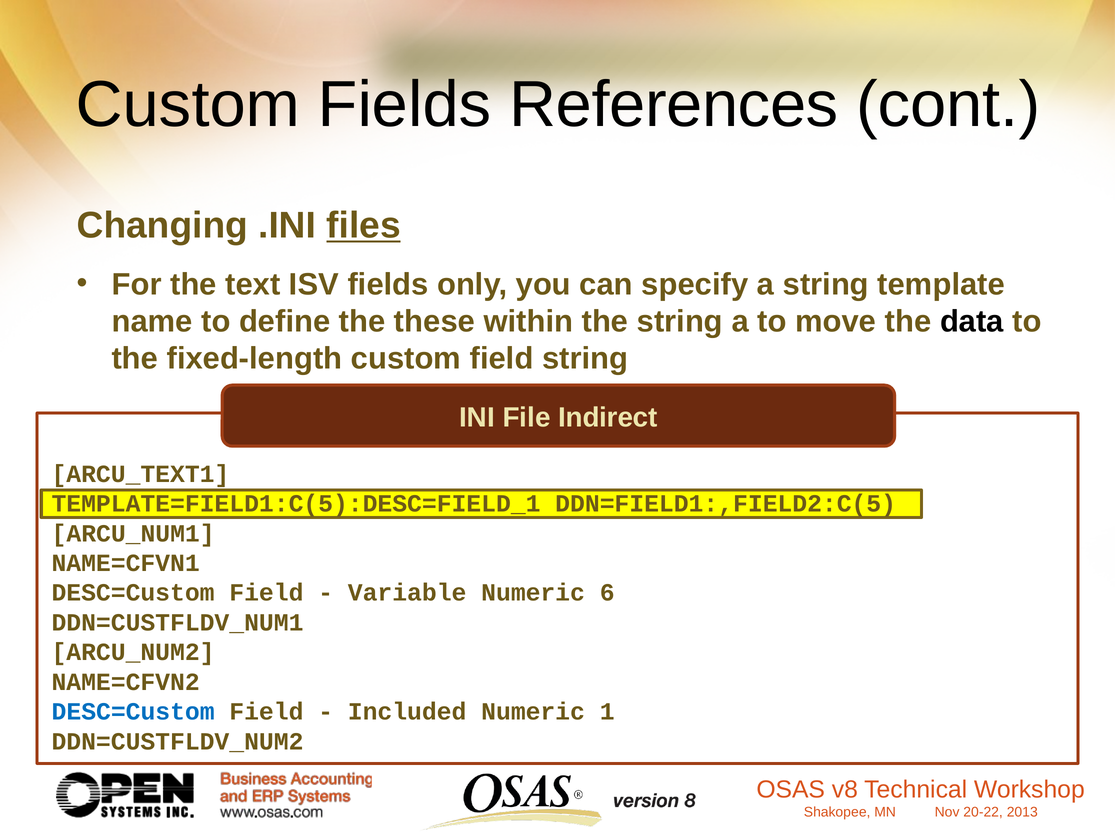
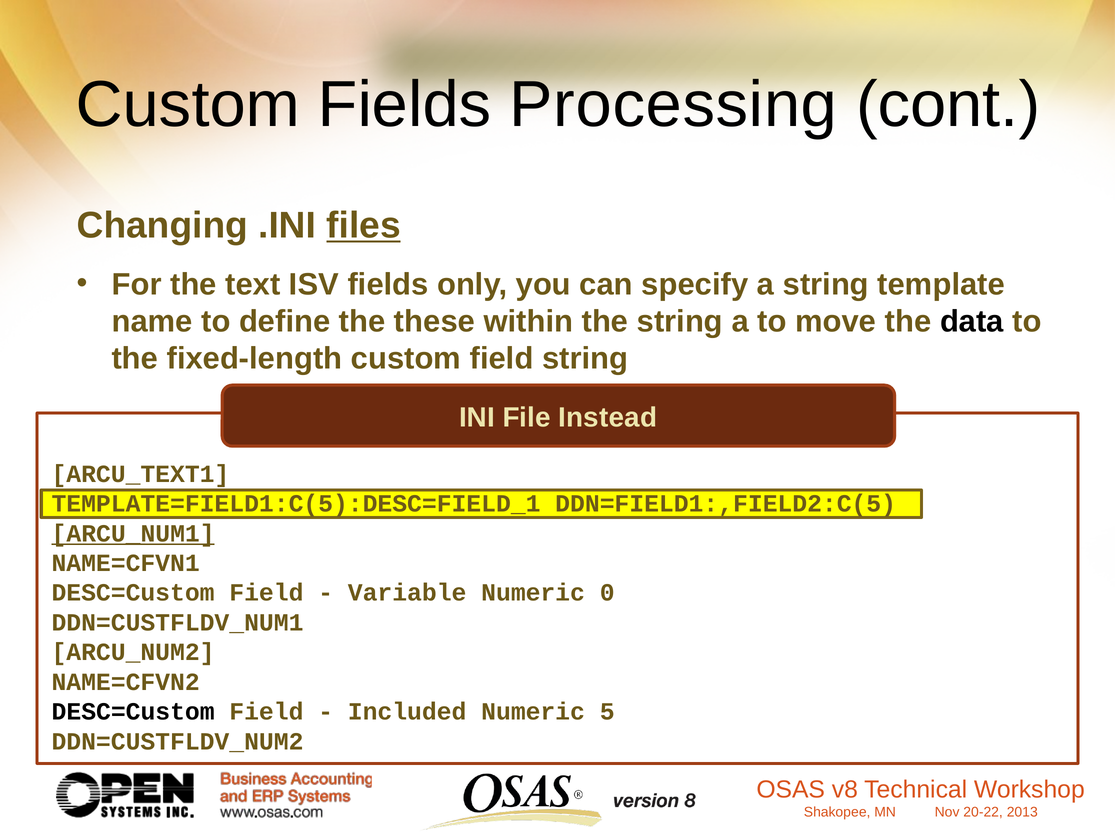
References: References -> Processing
Indirect: Indirect -> Instead
ARCU_NUM1 underline: none -> present
6: 6 -> 0
DESC=Custom at (133, 712) colour: blue -> black
1: 1 -> 5
